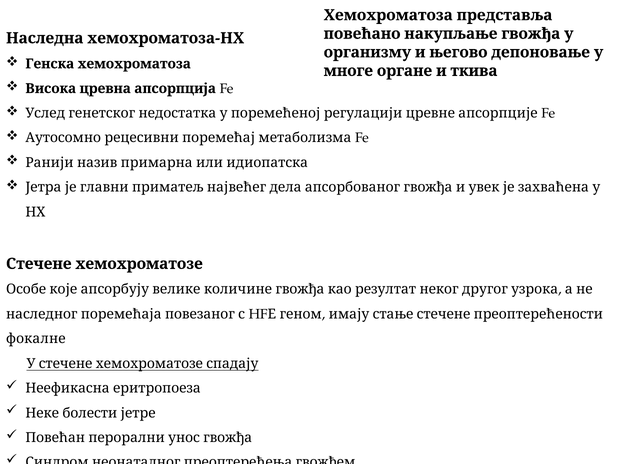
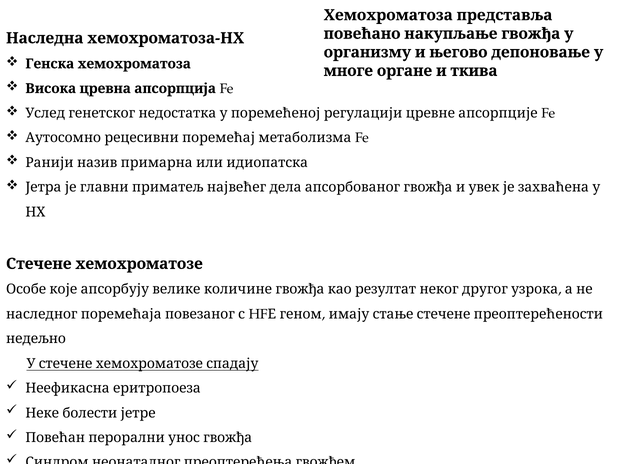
фокалне: фокалне -> недељно
